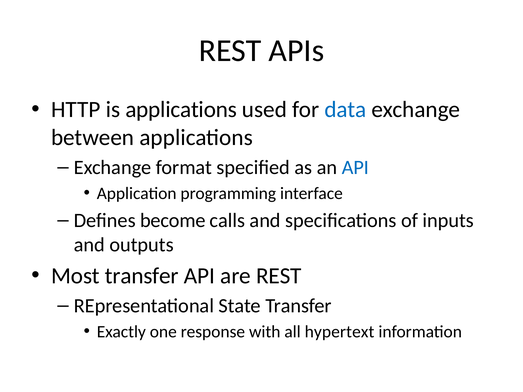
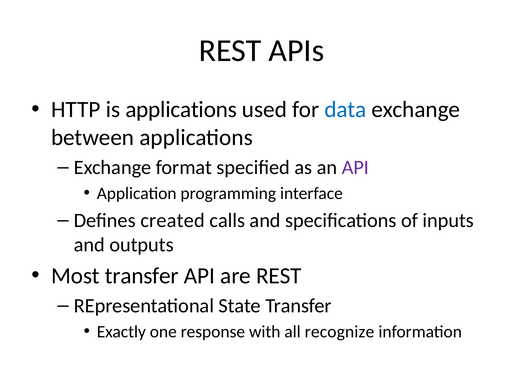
API at (355, 168) colour: blue -> purple
become: become -> created
hypertext: hypertext -> recognize
